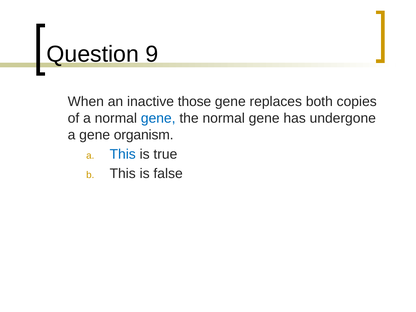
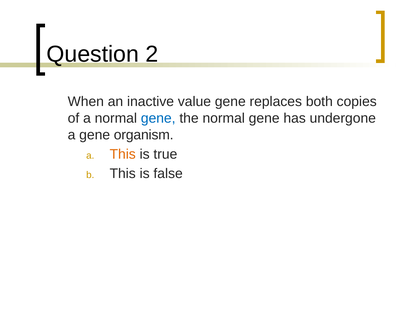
9: 9 -> 2
those: those -> value
This at (123, 154) colour: blue -> orange
